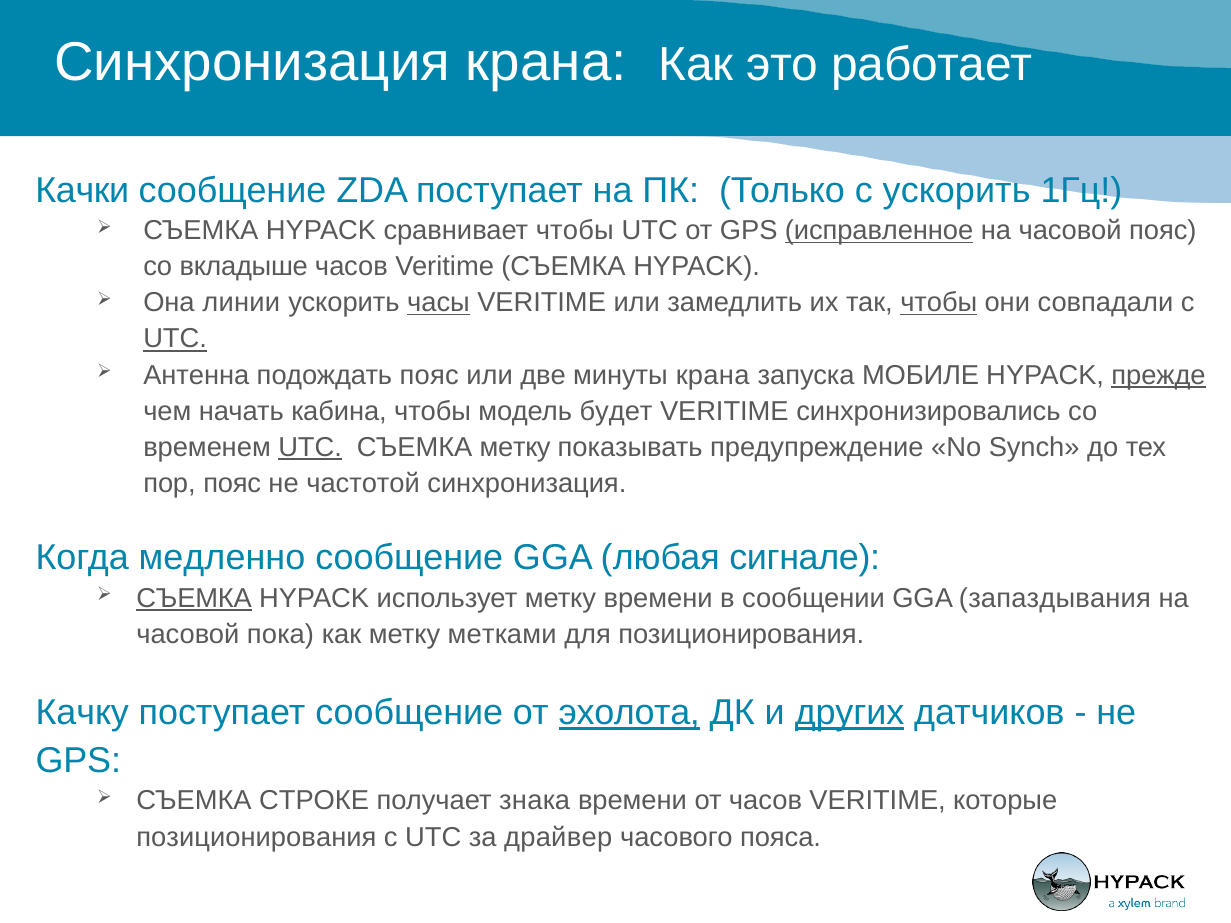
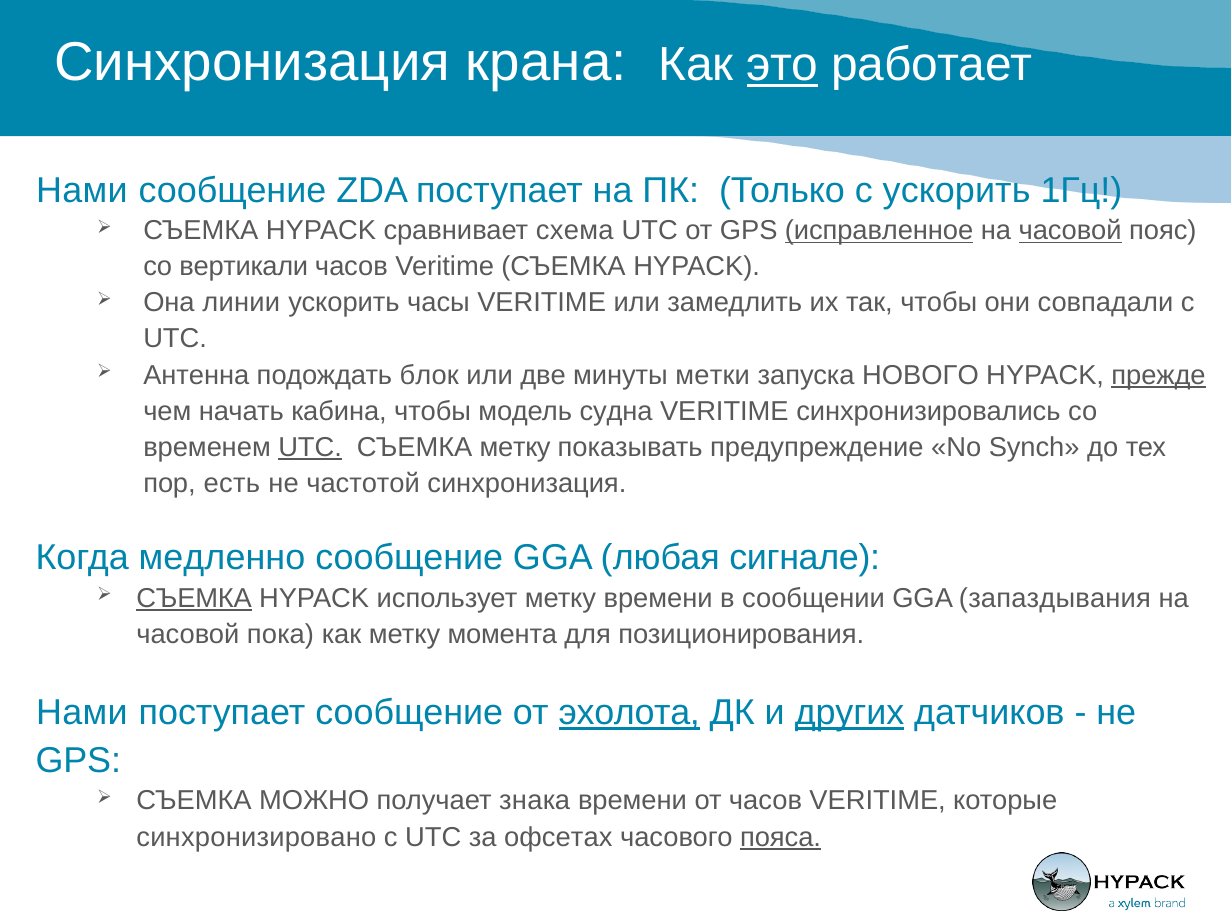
это underline: none -> present
Качки at (82, 190): Качки -> Нами
сравнивает чтобы: чтобы -> схема
часовой at (1070, 231) underline: none -> present
вкладыше: вкладыше -> вертикали
часы underline: present -> none
чтобы at (939, 303) underline: present -> none
UTC at (175, 339) underline: present -> none
подождать пояс: пояс -> блок
минуты крана: крана -> метки
МОБИЛЕ: МОБИЛЕ -> НОВОГО
будет: будет -> судна
пор пояс: пояс -> есть
метками: метками -> момента
Качку at (82, 713): Качку -> Нами
СТРОКЕ: СТРОКЕ -> МОЖНО
позиционирования at (256, 837): позиционирования -> синхронизировано
драйвер: драйвер -> офсетах
пояса underline: none -> present
